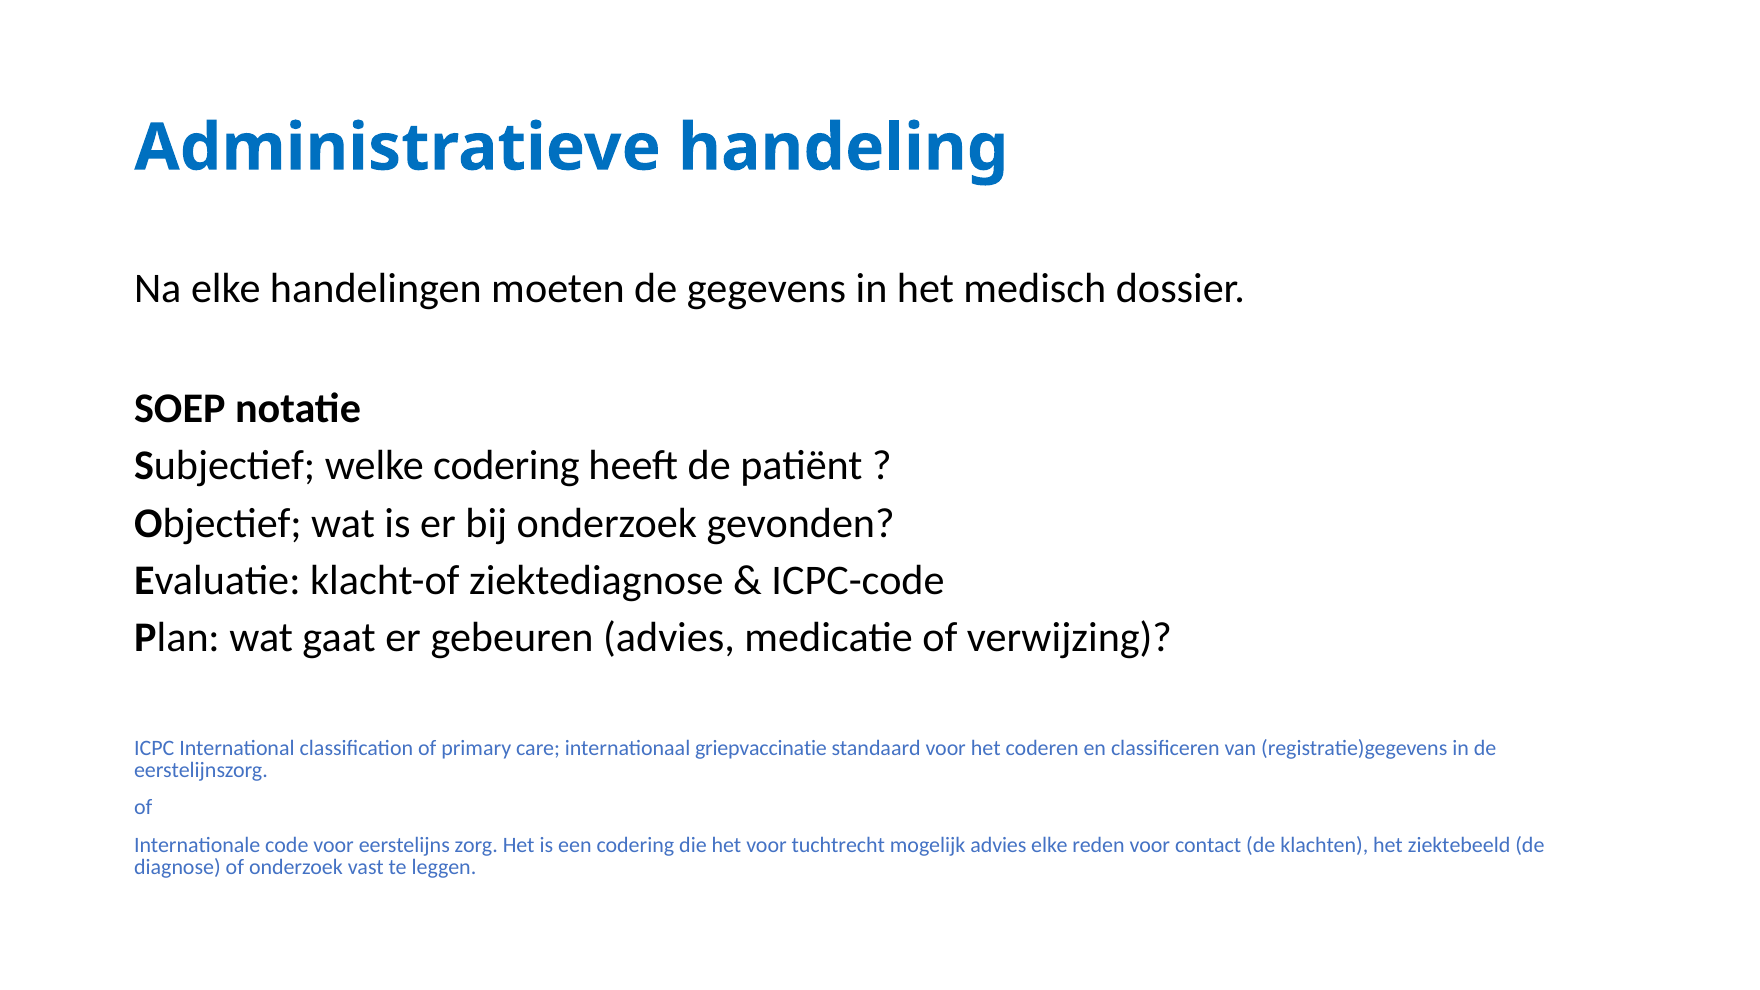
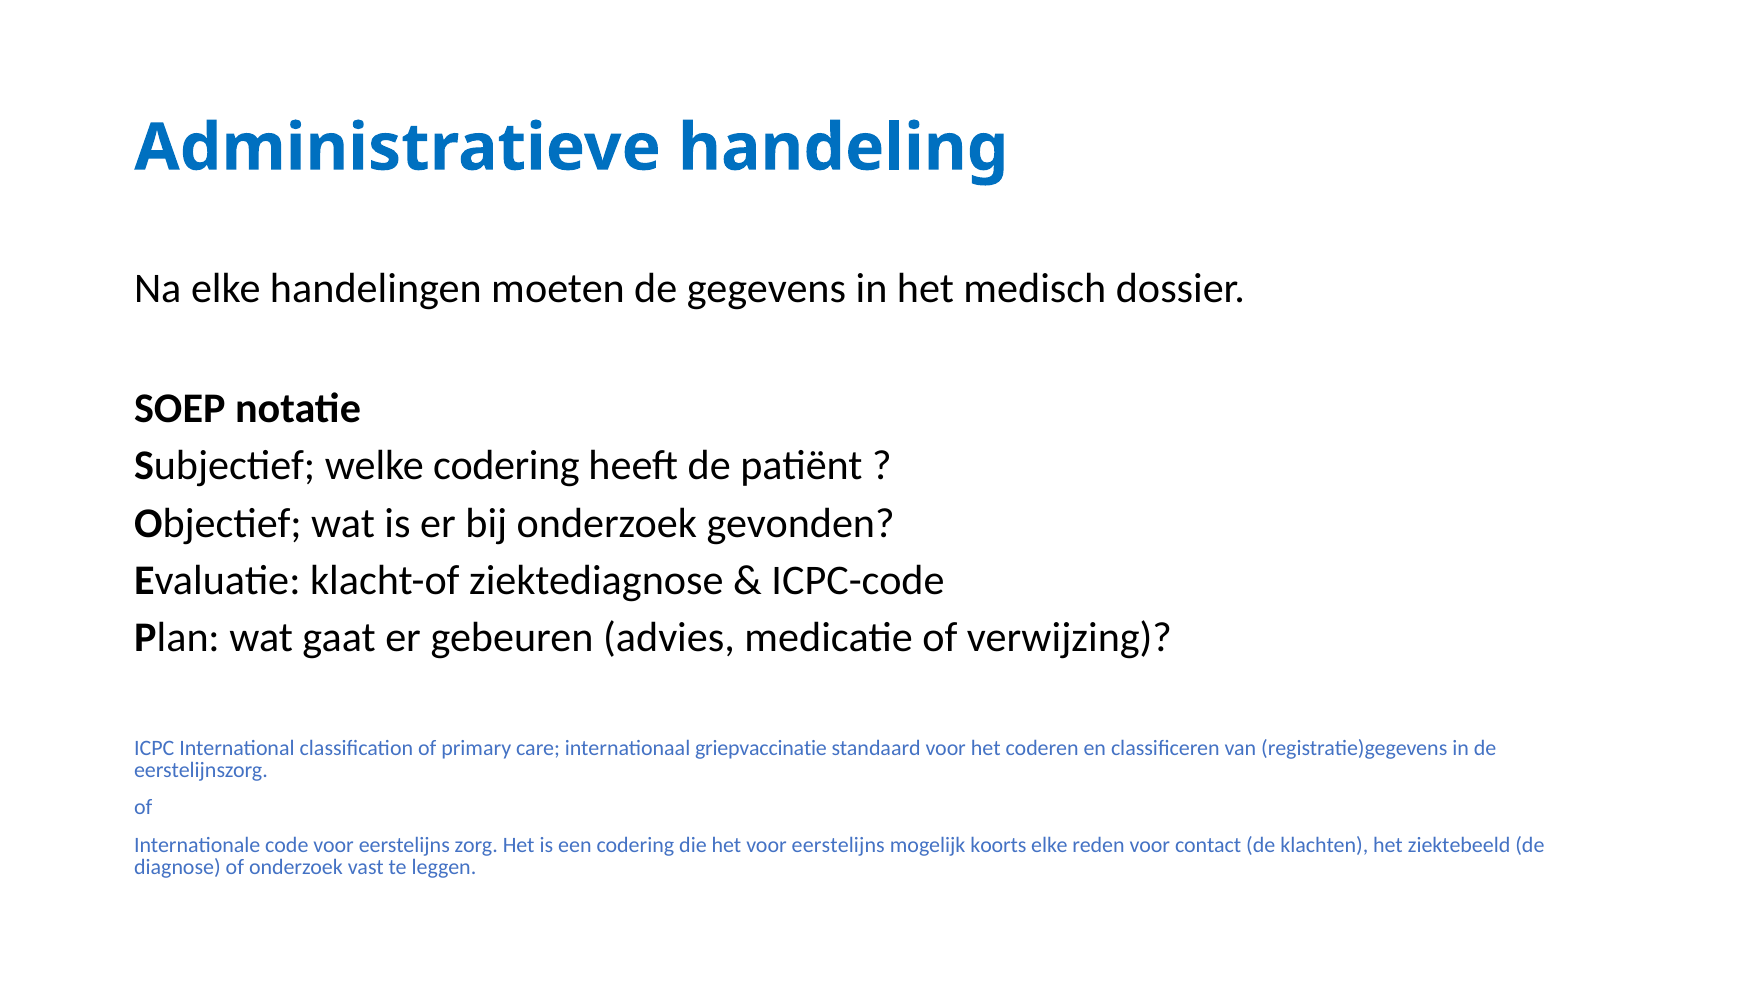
het voor tuchtrecht: tuchtrecht -> eerstelijns
mogelijk advies: advies -> koorts
